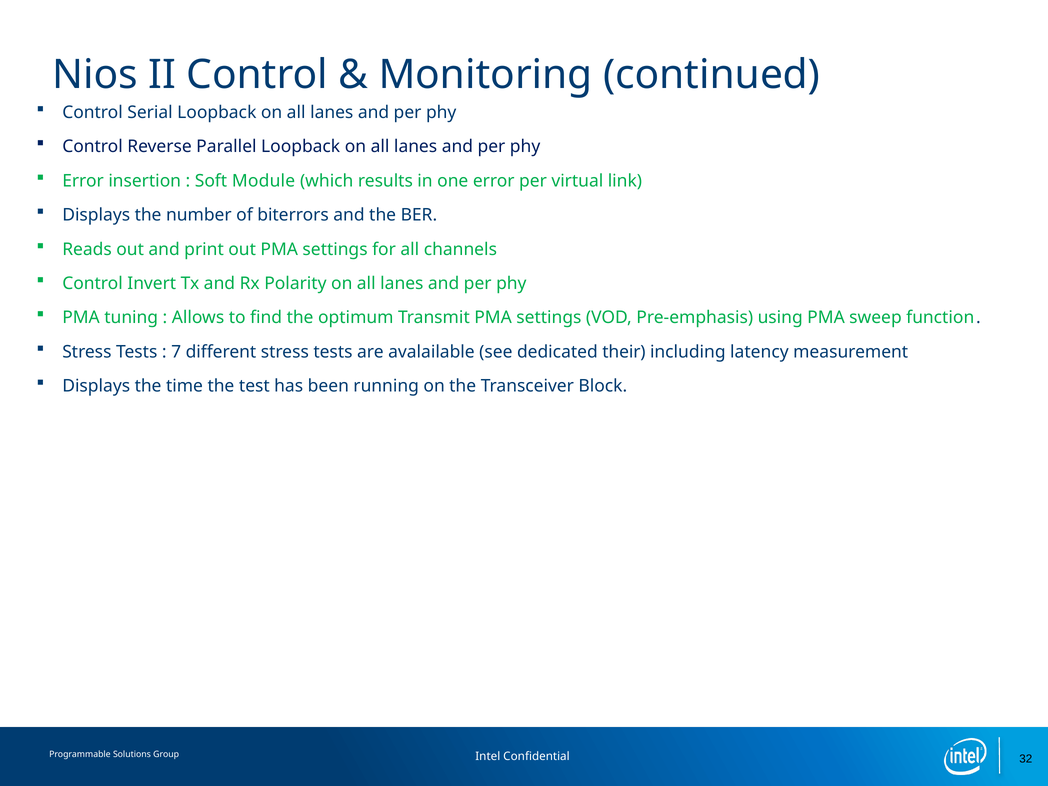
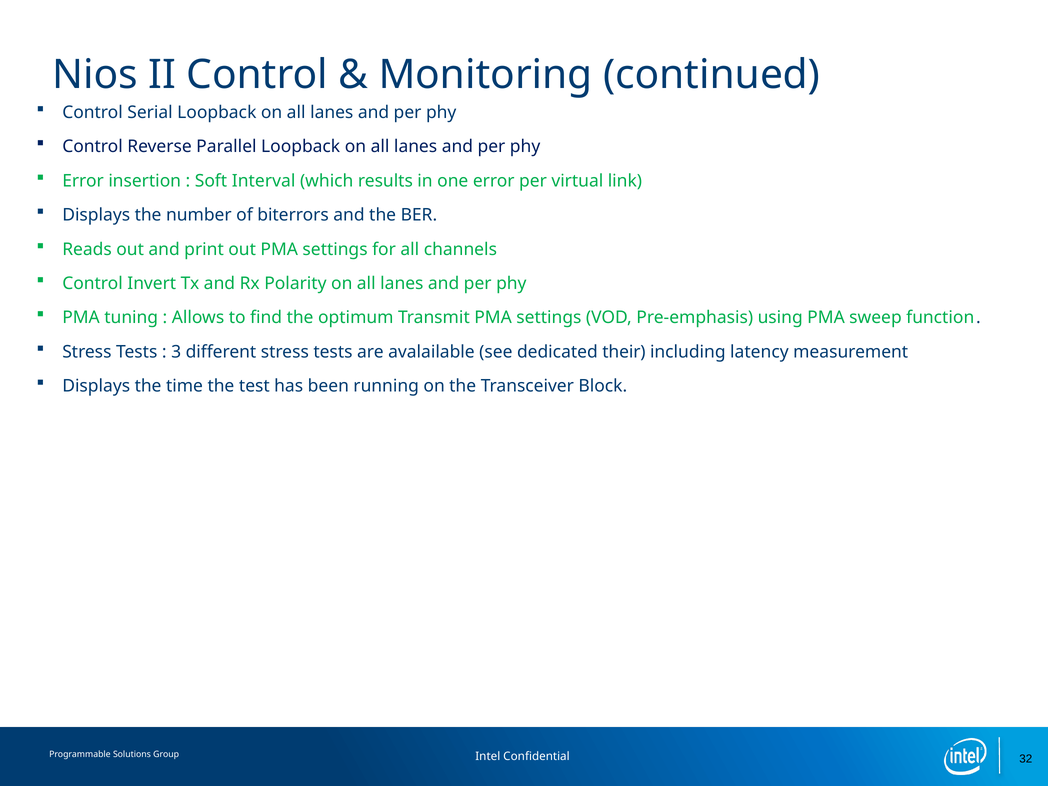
Module: Module -> Interval
7: 7 -> 3
